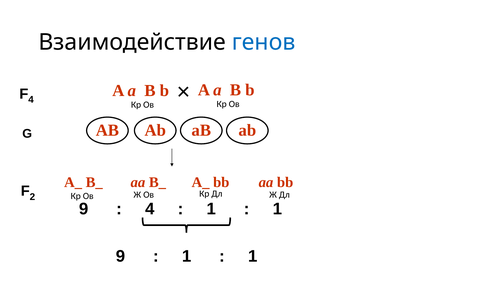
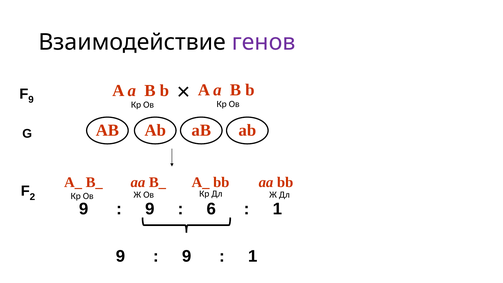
генов colour: blue -> purple
4 at (31, 100): 4 -> 9
4 at (150, 209): 4 -> 9
1 at (211, 209): 1 -> 6
1 at (187, 256): 1 -> 9
